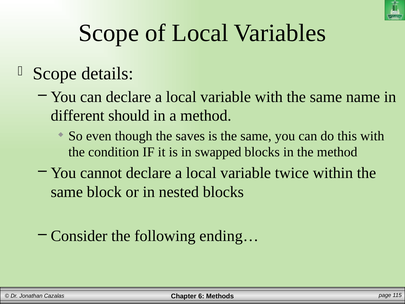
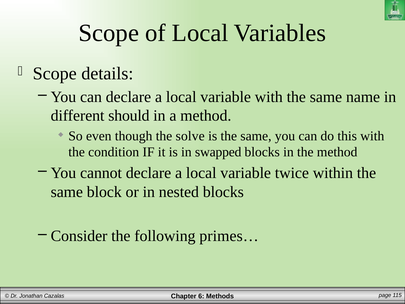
saves: saves -> solve
ending…: ending… -> primes…
